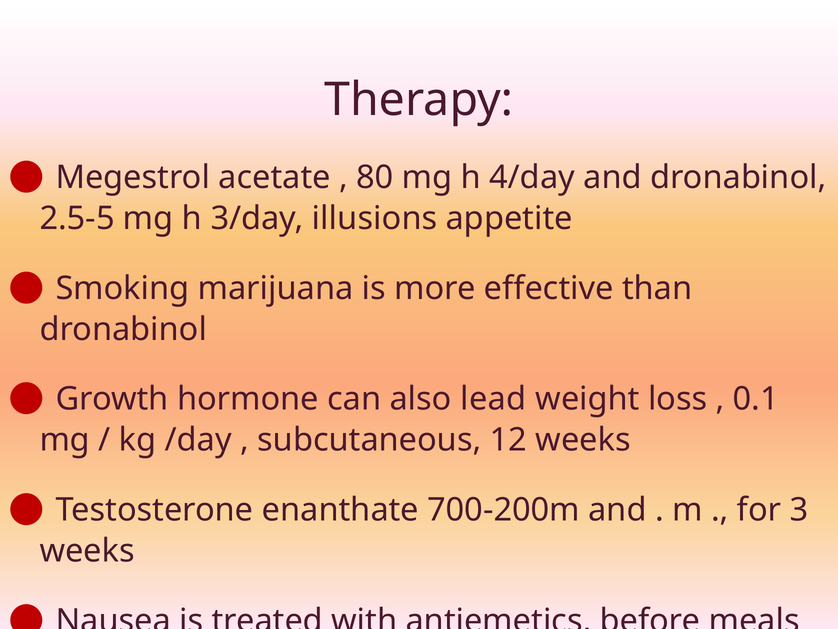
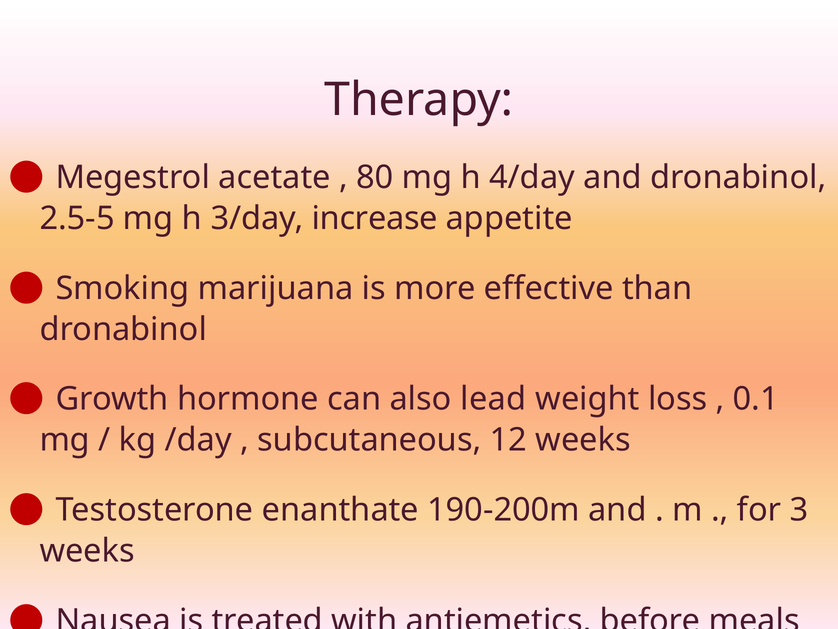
illusions: illusions -> increase
700-200m: 700-200m -> 190-200m
